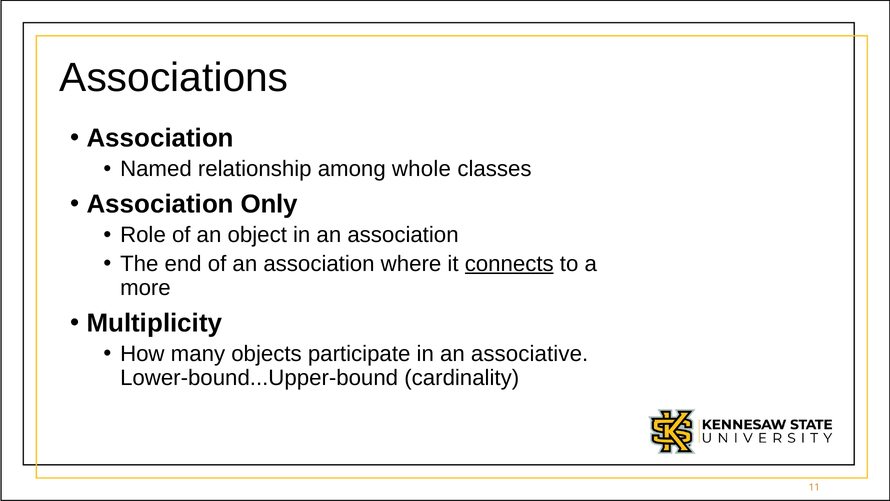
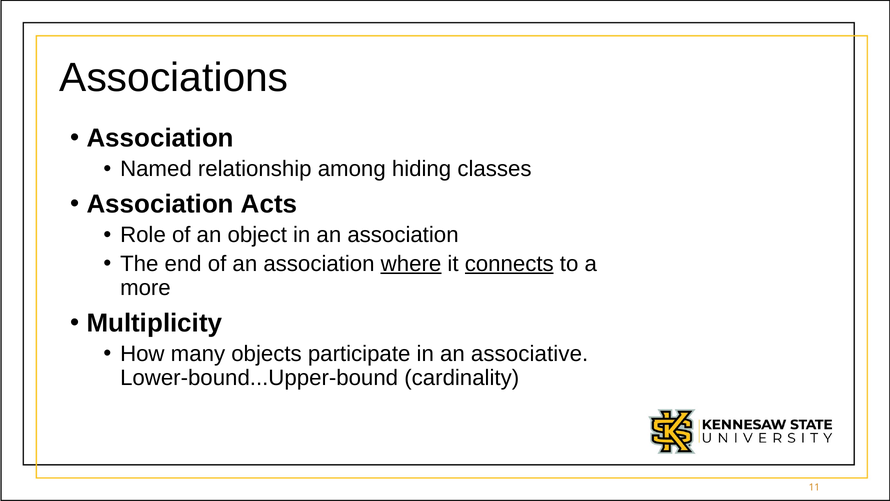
whole: whole -> hiding
Only: Only -> Acts
where underline: none -> present
